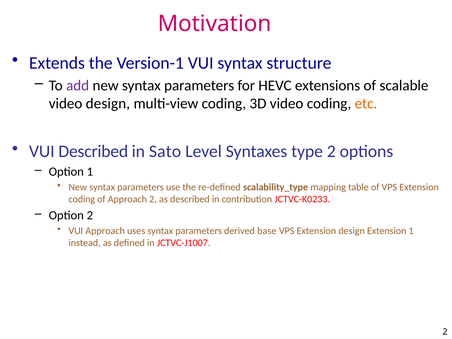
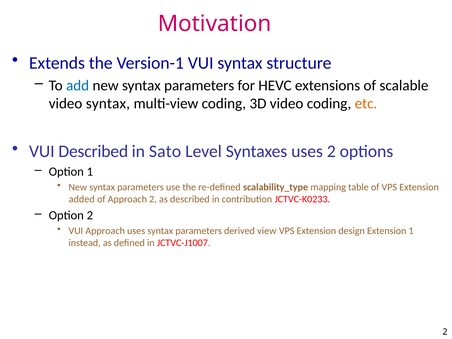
add colour: purple -> blue
video design: design -> syntax
Syntaxes type: type -> uses
coding at (82, 199): coding -> added
base: base -> view
